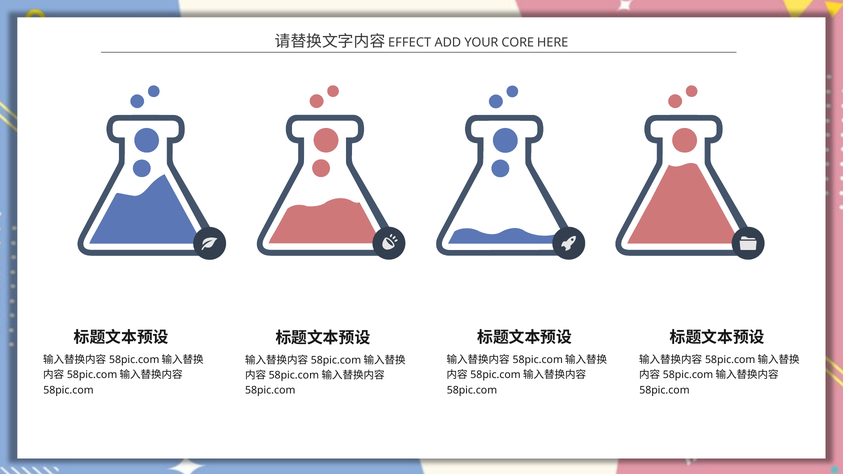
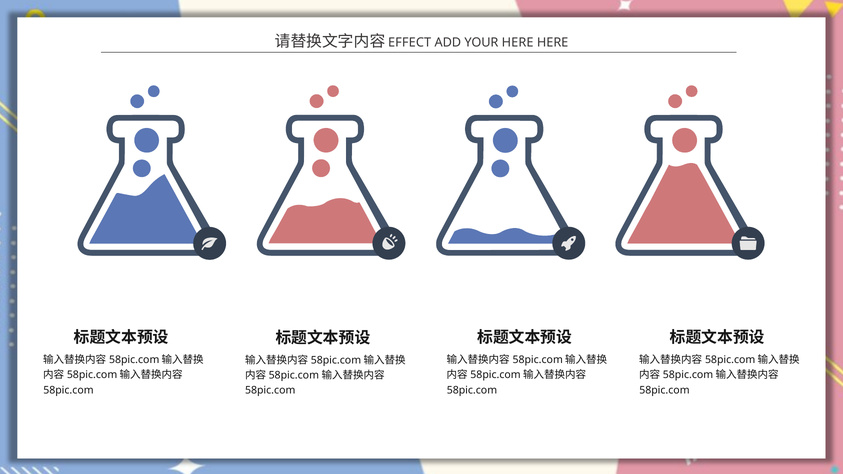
YOUR CORE: CORE -> HERE
